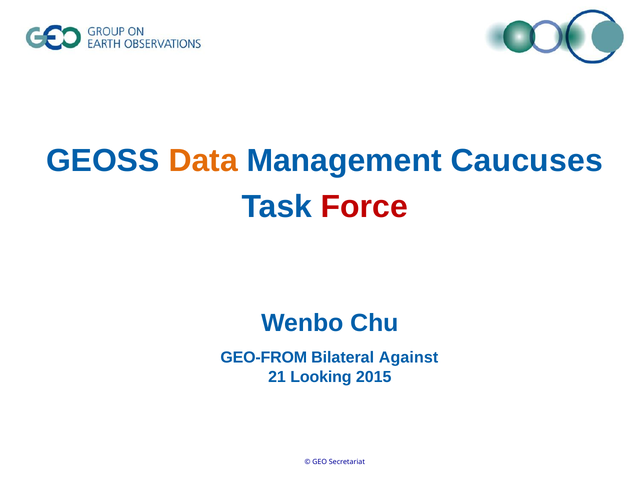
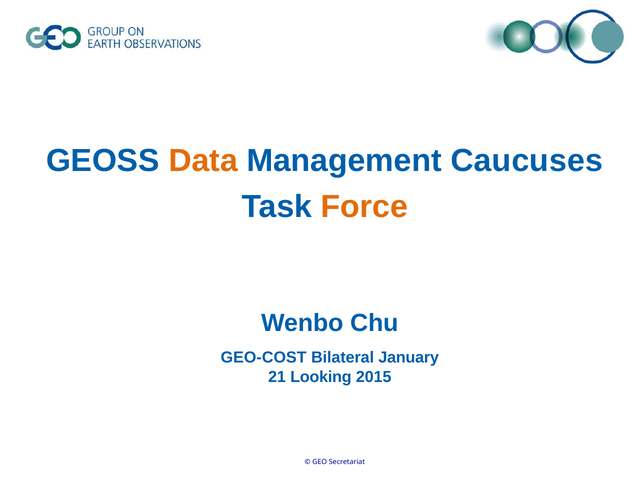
Force colour: red -> orange
GEO-FROM: GEO-FROM -> GEO-COST
Against: Against -> January
